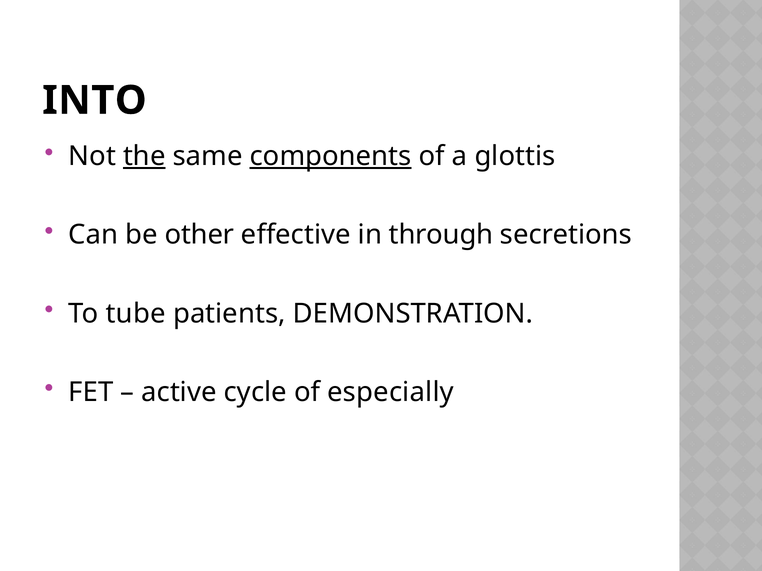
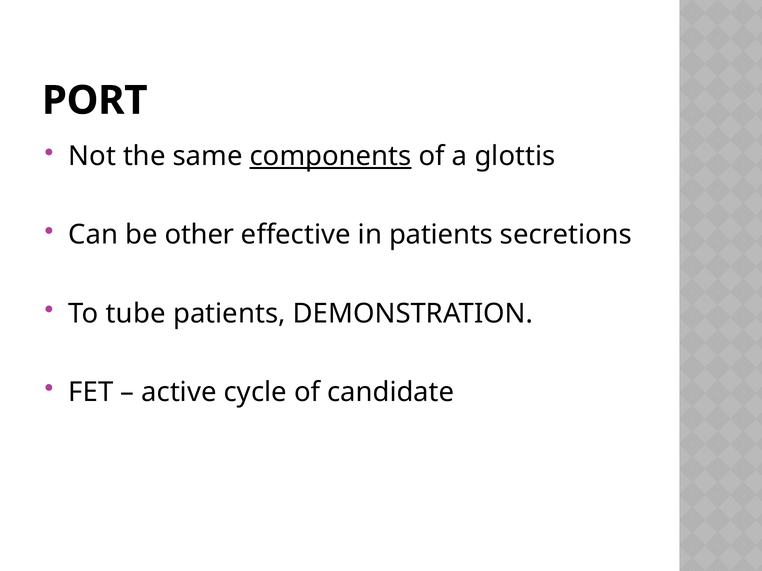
INTO: INTO -> PORT
the underline: present -> none
in through: through -> patients
especially: especially -> candidate
